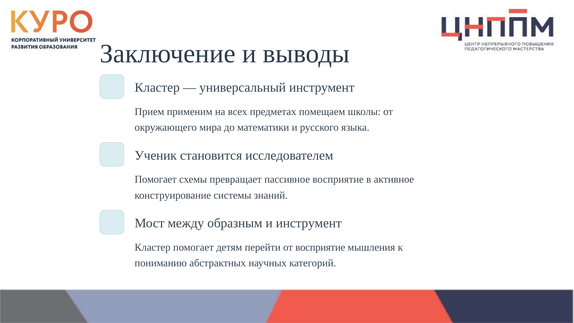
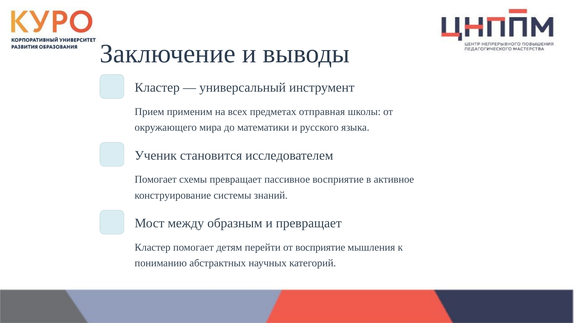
помещаем: помещаем -> отправная
и инструмент: инструмент -> превращает
